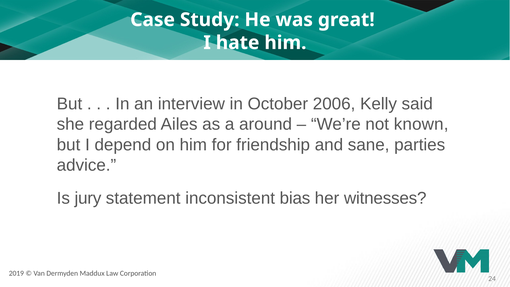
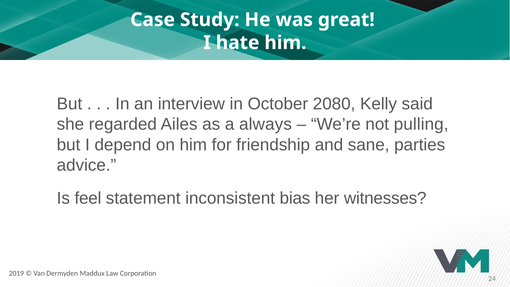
2006: 2006 -> 2080
around: around -> always
known: known -> pulling
jury: jury -> feel
